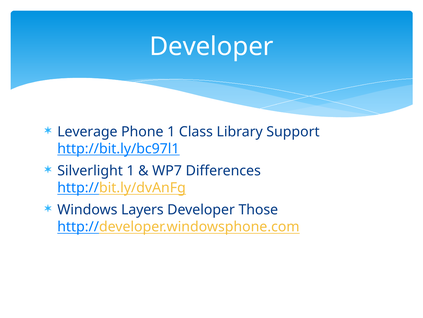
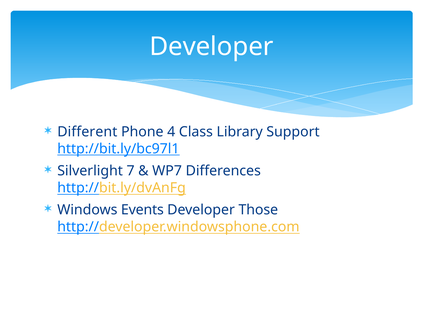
Leverage: Leverage -> Different
Phone 1: 1 -> 4
Silverlight 1: 1 -> 7
Layers: Layers -> Events
